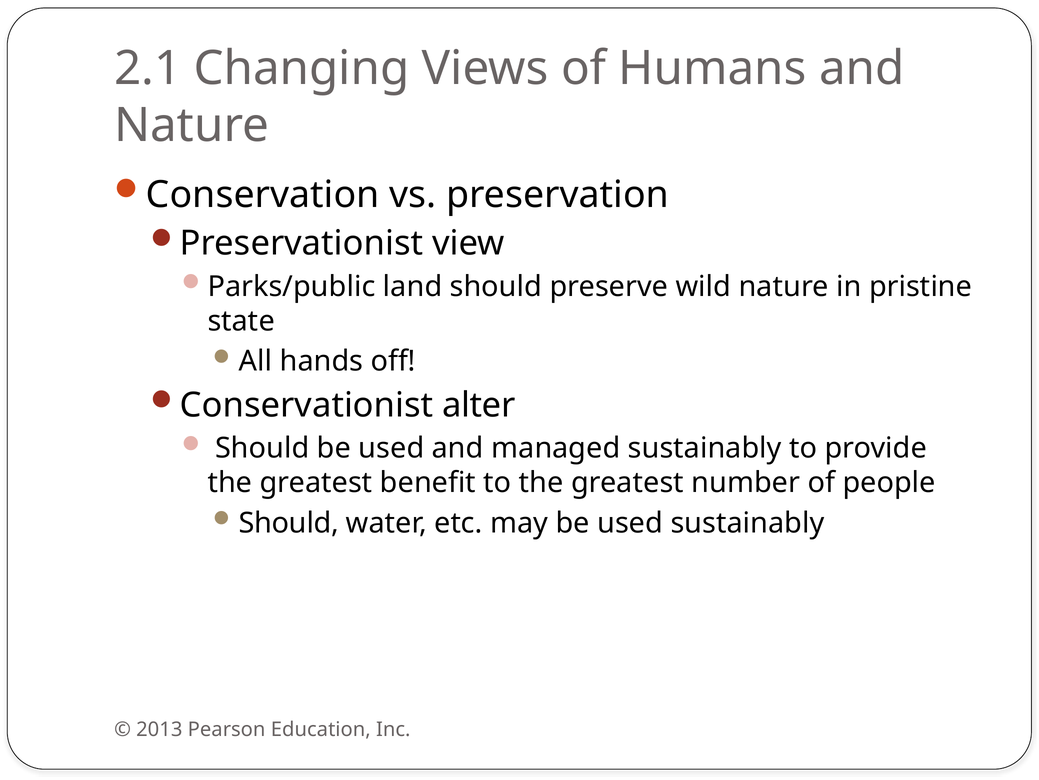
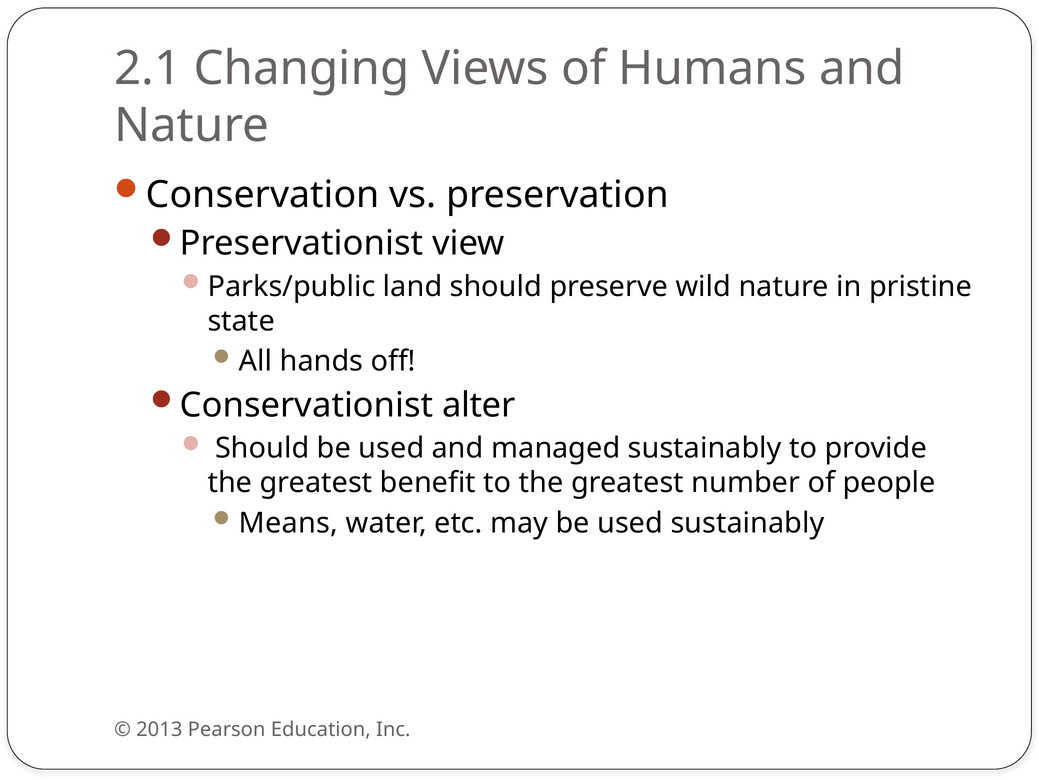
Should at (289, 522): Should -> Means
